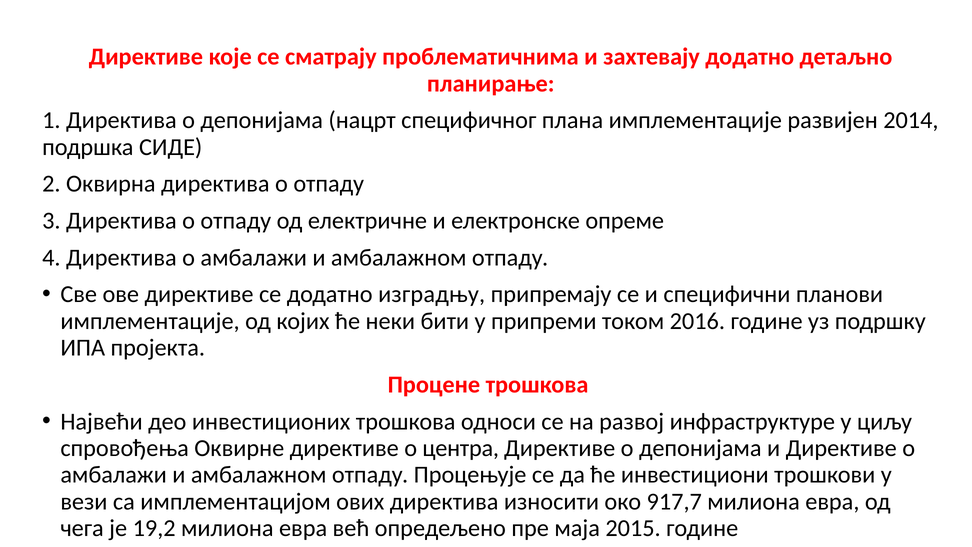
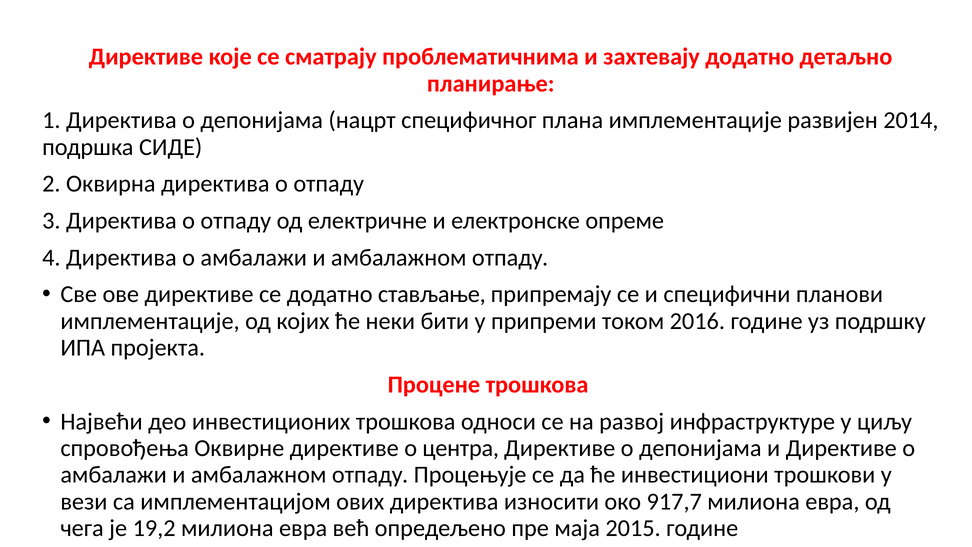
изградњу: изградњу -> стављање
